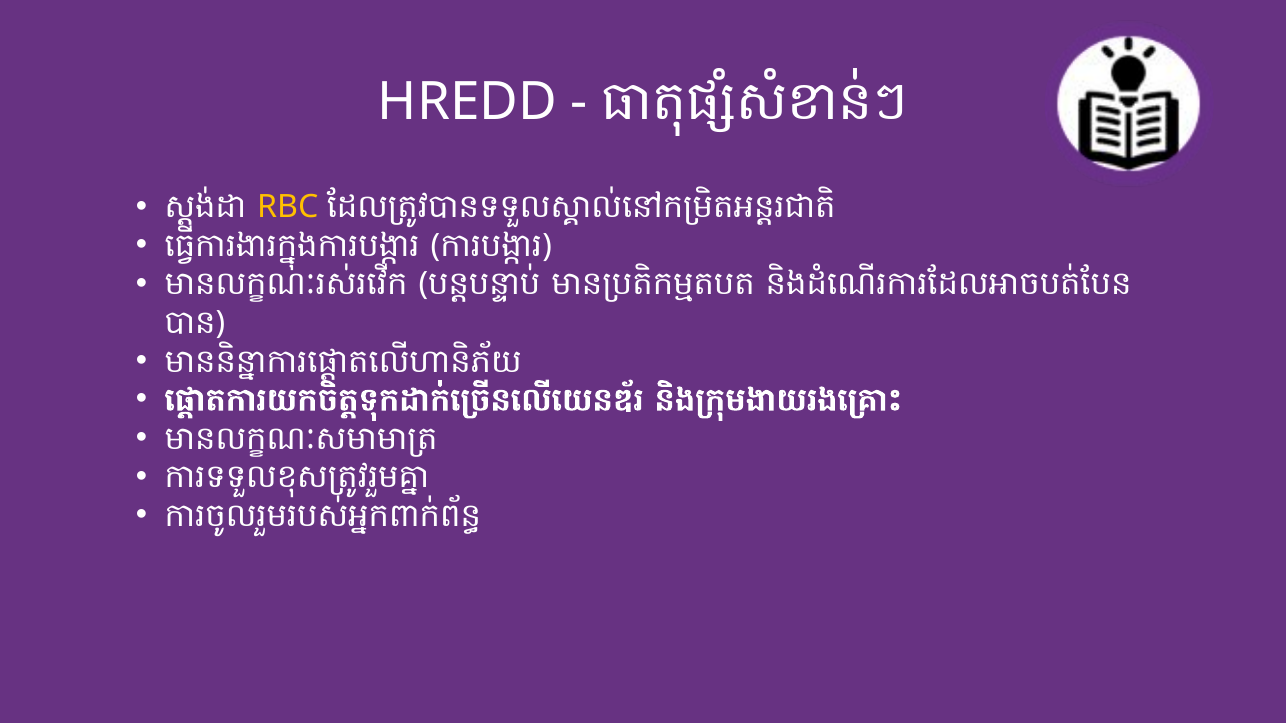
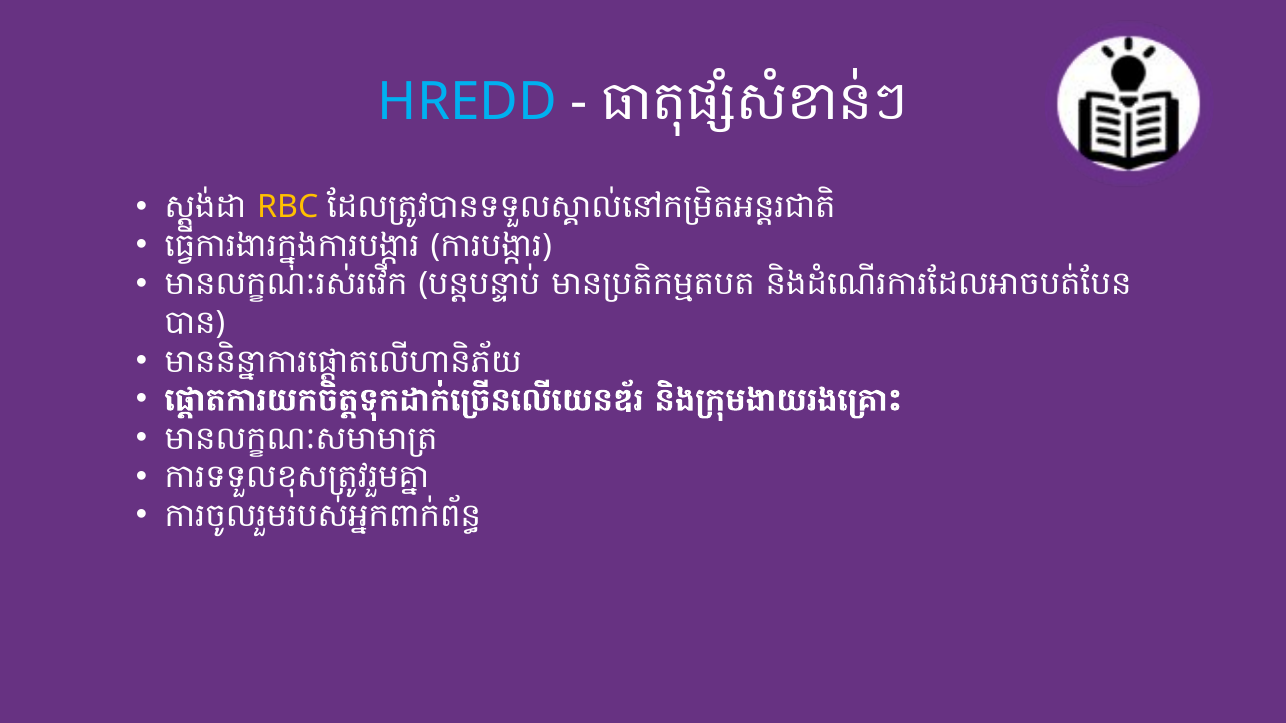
HREDD colour: white -> light blue
